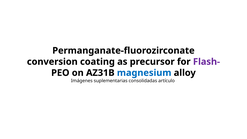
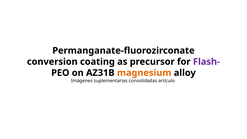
magnesium colour: blue -> orange
